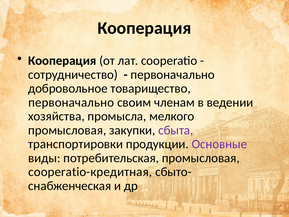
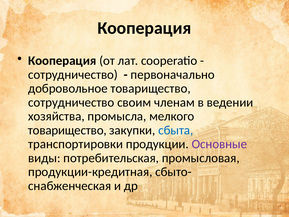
первоначально at (71, 102): первоначально -> сотрудничество
промысловая at (67, 130): промысловая -> товарищество
сбыта colour: purple -> blue
cooperatio-кредитная: cooperatio-кредитная -> продукции-кредитная
